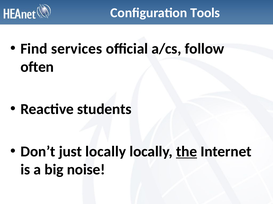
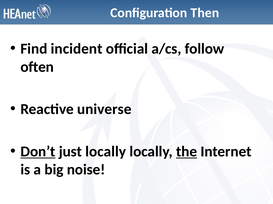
Tools: Tools -> Then
services: services -> incident
students: students -> universe
Don’t underline: none -> present
